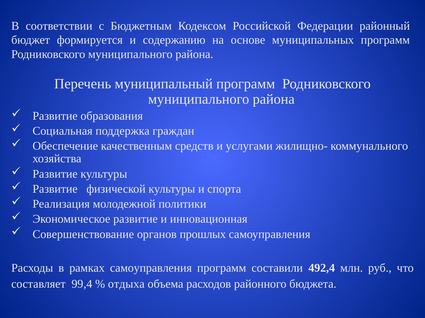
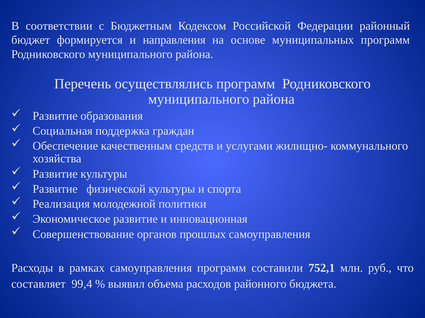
содержанию: содержанию -> направления
муниципальный: муниципальный -> осуществлялись
492,4: 492,4 -> 752,1
отдыха: отдыха -> выявил
